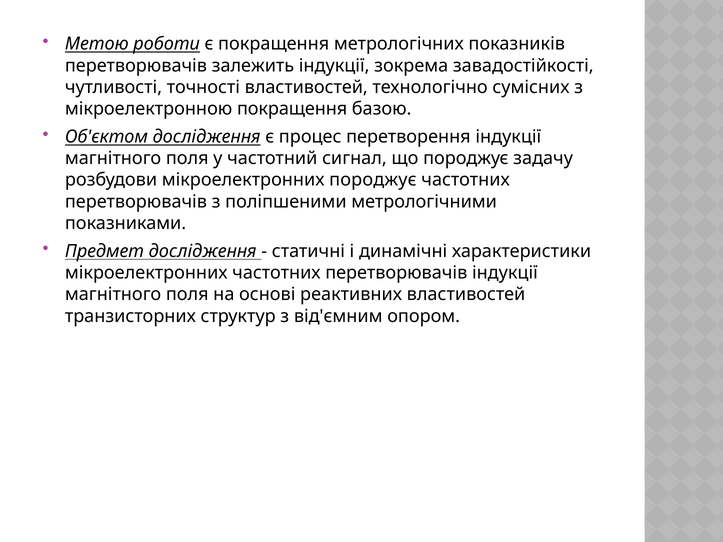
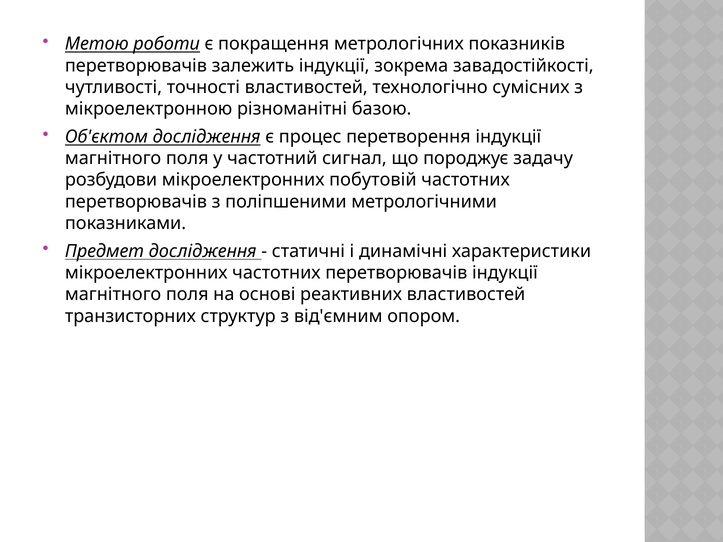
мікроелектронною покращення: покращення -> різноманітні
мікроелектронних породжує: породжує -> побутовій
